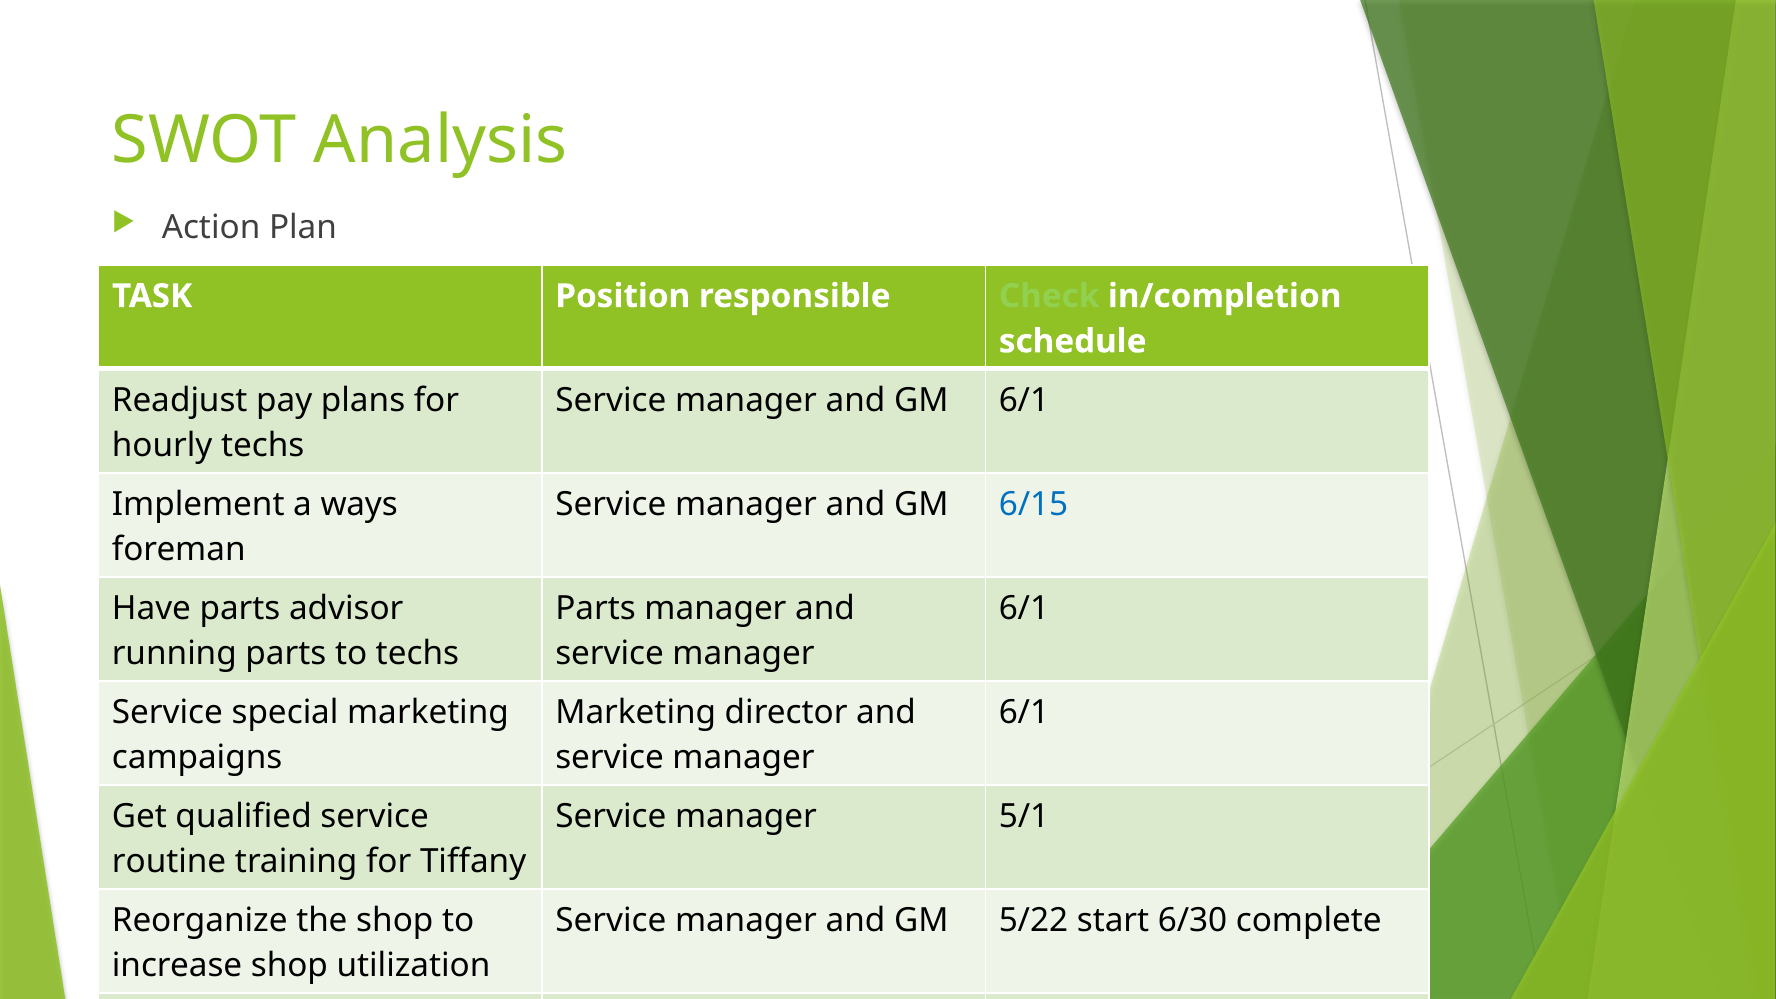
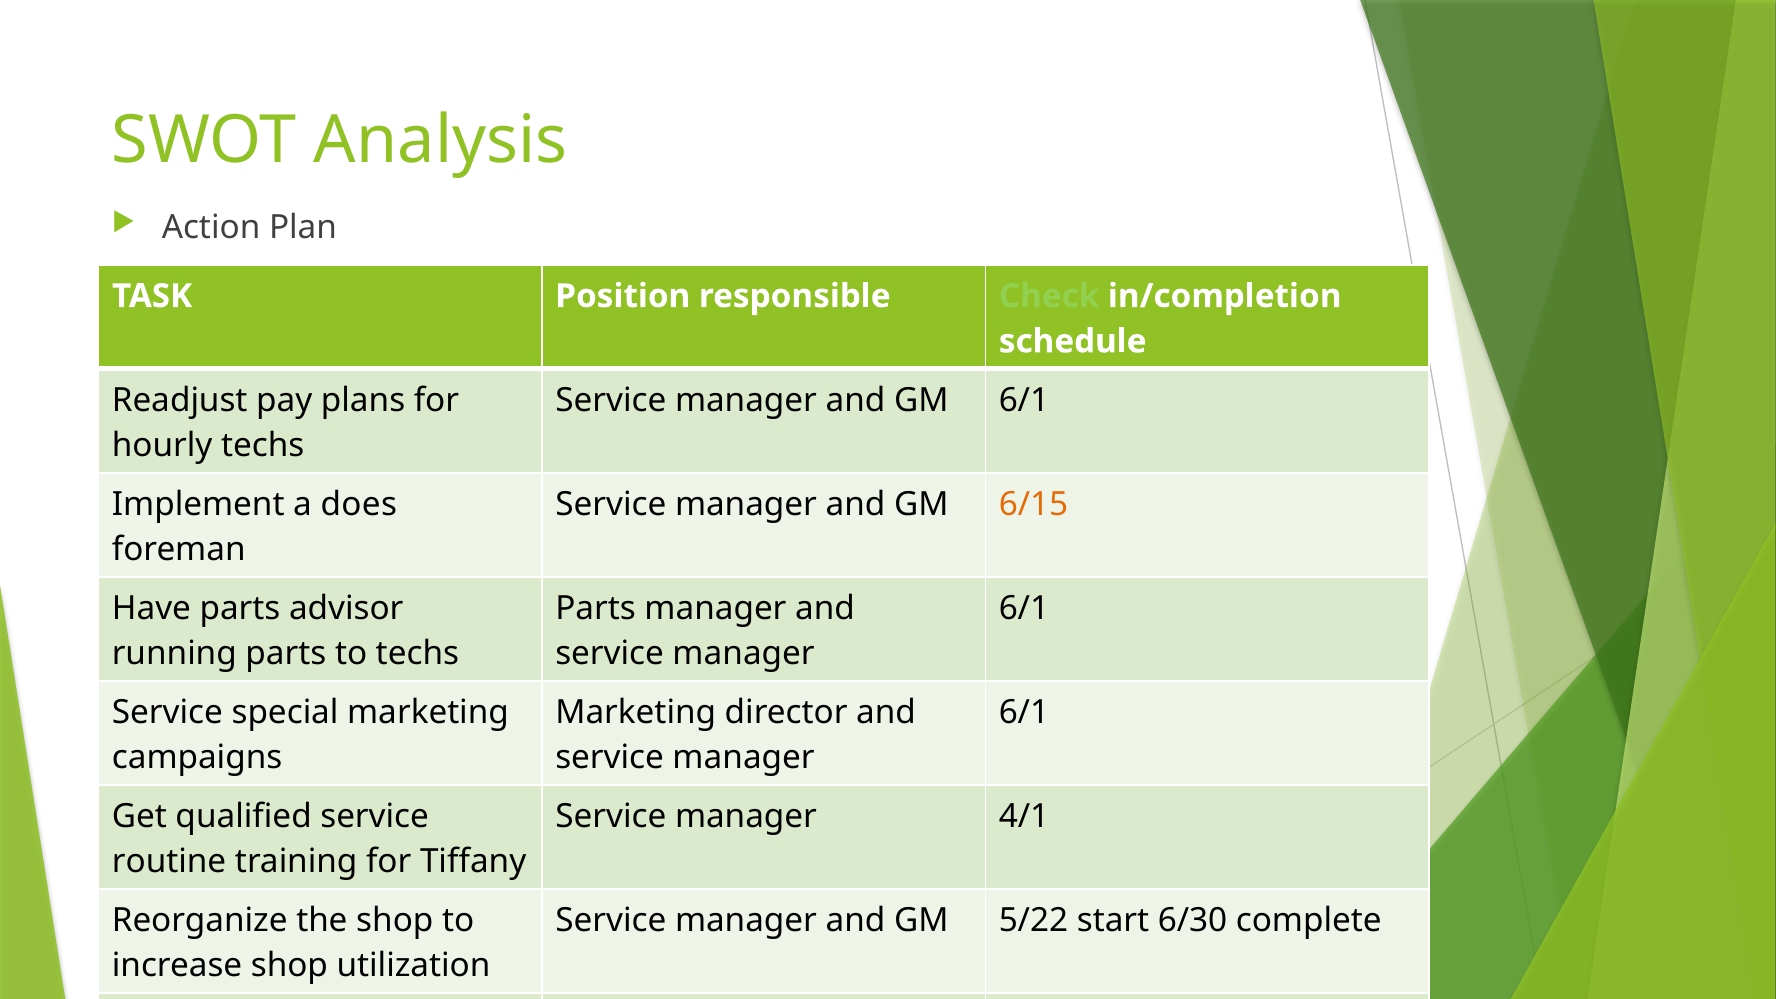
ways: ways -> does
6/15 colour: blue -> orange
5/1: 5/1 -> 4/1
